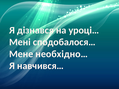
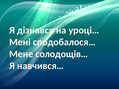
необхідно…: необхідно… -> солодощів…
